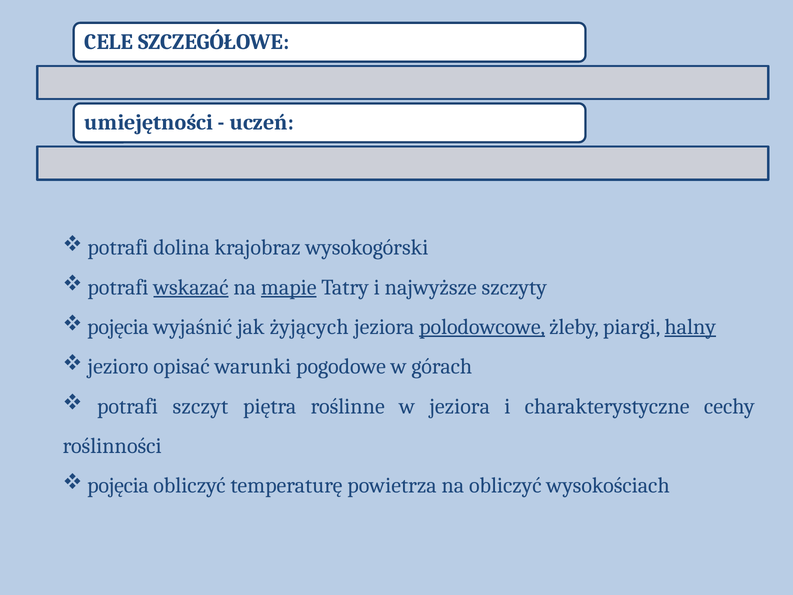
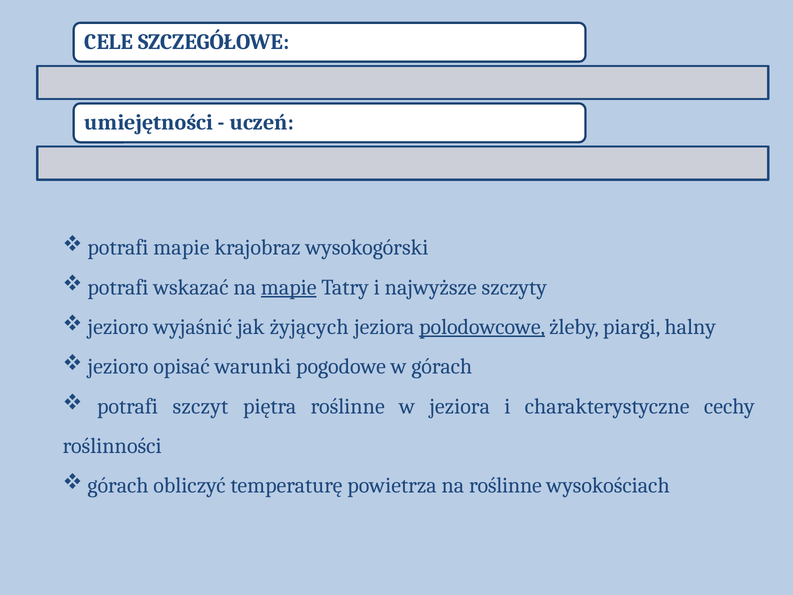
potrafi dolina: dolina -> mapie
wskazać underline: present -> none
pojęcia at (118, 327): pojęcia -> jezioro
halny underline: present -> none
pojęcia at (118, 485): pojęcia -> górach
na obliczyć: obliczyć -> roślinne
